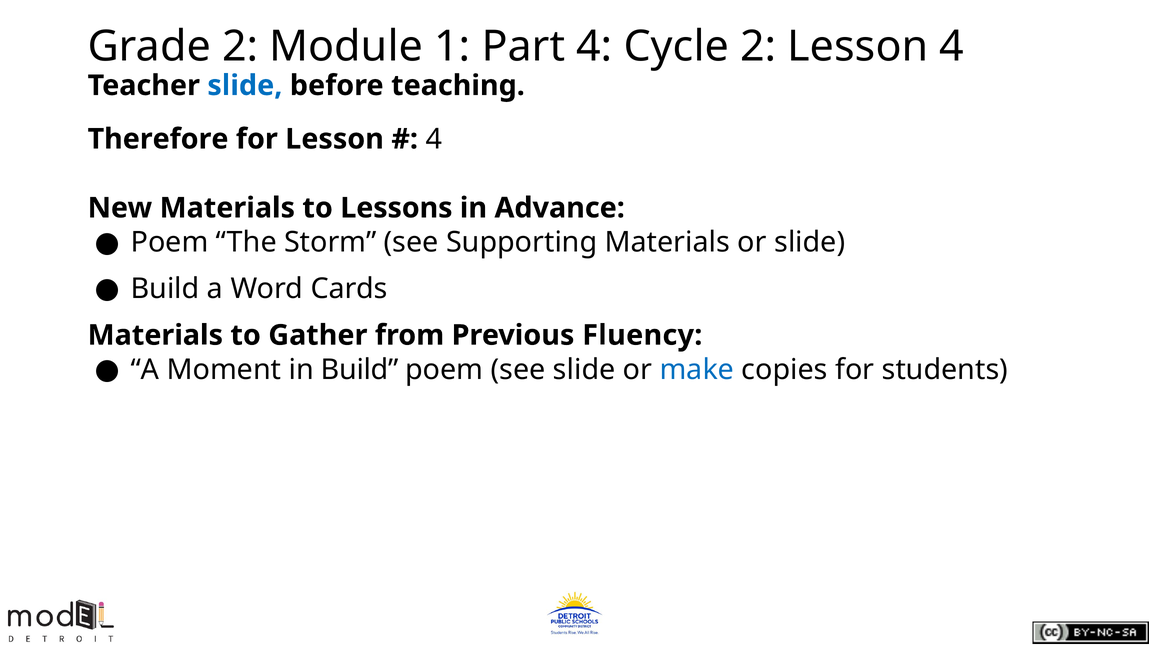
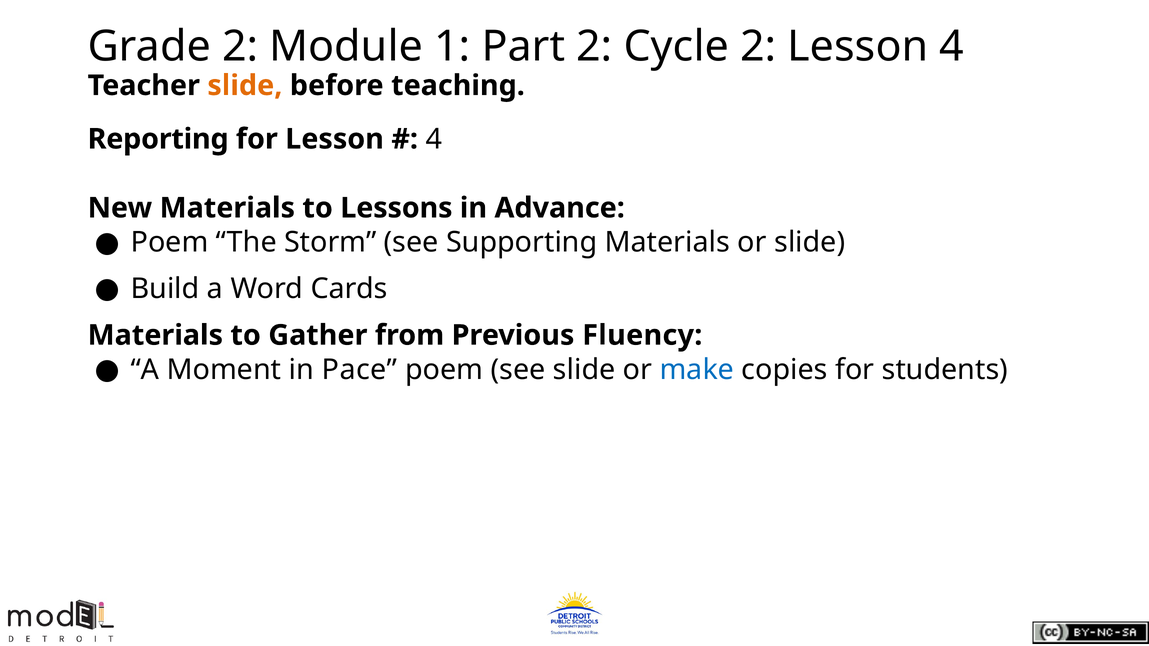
Part 4: 4 -> 2
slide at (245, 86) colour: blue -> orange
Therefore: Therefore -> Reporting
in Build: Build -> Pace
